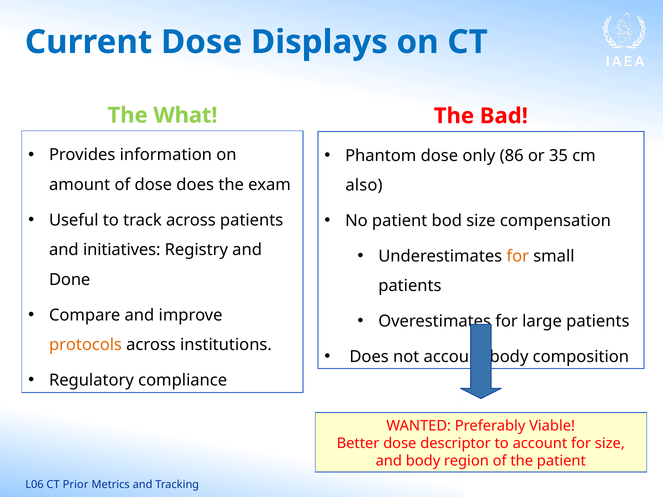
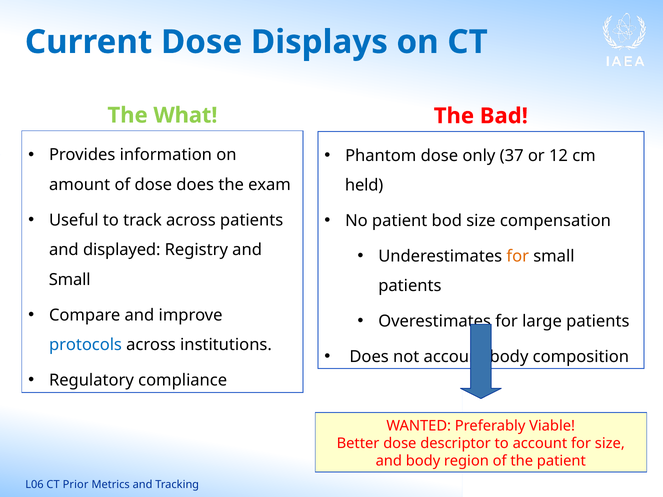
86: 86 -> 37
35: 35 -> 12
also: also -> held
initiatives: initiatives -> displayed
Done at (70, 280): Done -> Small
protocols colour: orange -> blue
